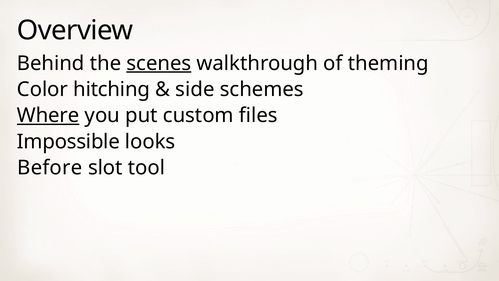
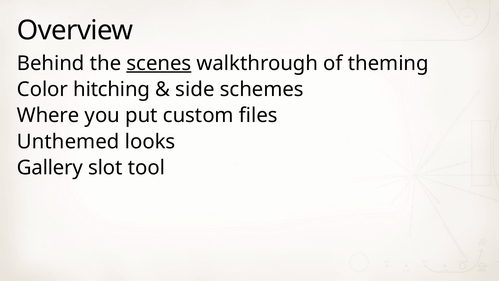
Where underline: present -> none
Impossible: Impossible -> Unthemed
Before: Before -> Gallery
